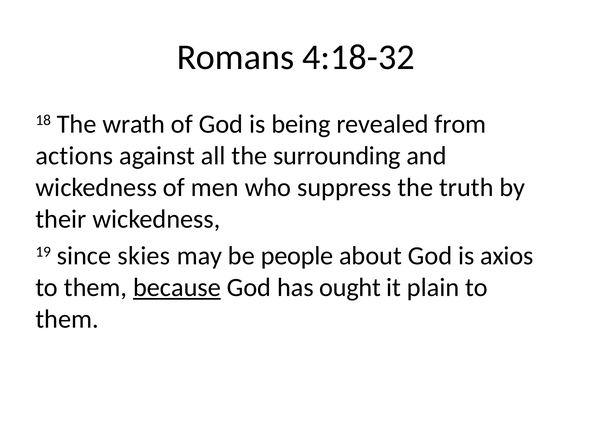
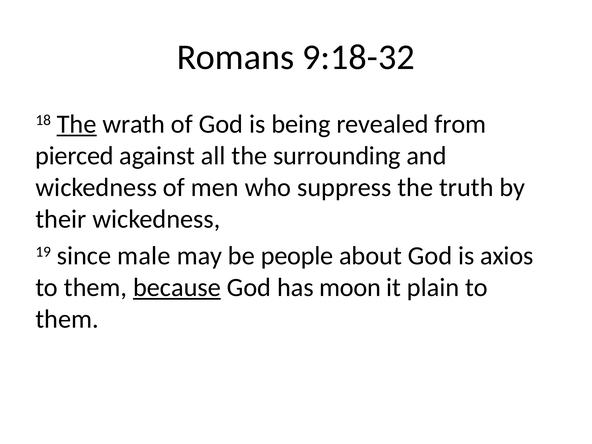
4:18-32: 4:18-32 -> 9:18-32
The at (77, 124) underline: none -> present
actions: actions -> pierced
skies: skies -> male
ought: ought -> moon
